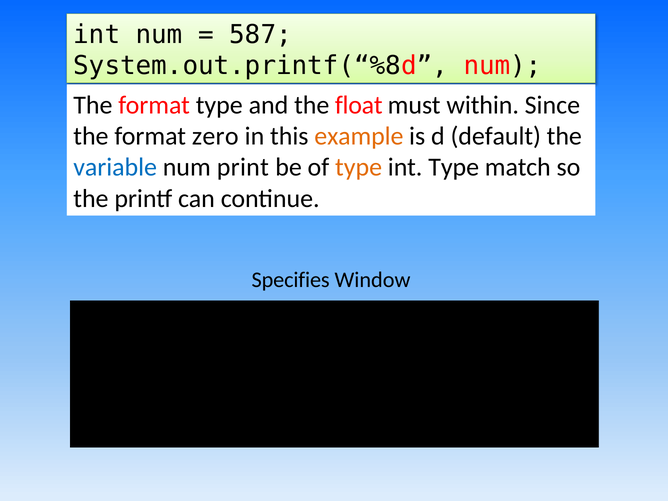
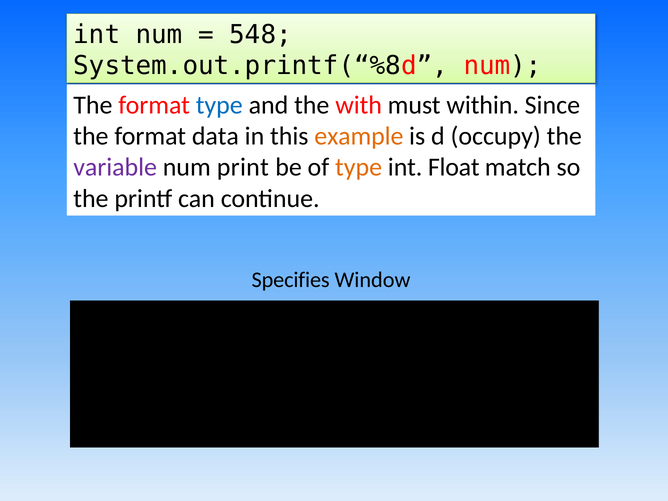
587: 587 -> 548
type at (219, 105) colour: black -> blue
float: float -> with
zero: zero -> data
default: default -> occupy
variable colour: blue -> purple
int Type: Type -> Float
